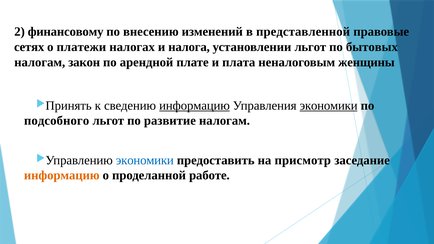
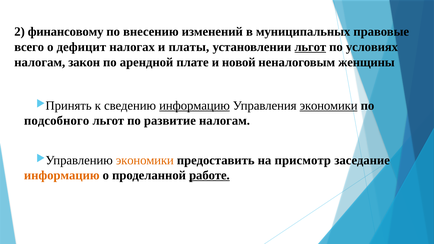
представленной: представленной -> муниципальных
сетях: сетях -> всего
платежи: платежи -> дефицит
налога: налога -> платы
льгот at (310, 47) underline: none -> present
бытовых: бытовых -> условиях
плата: плата -> новой
экономики at (145, 160) colour: blue -> orange
работе underline: none -> present
